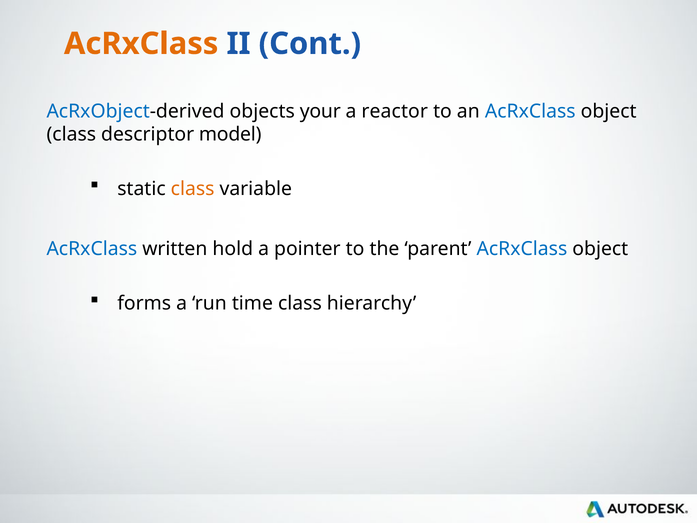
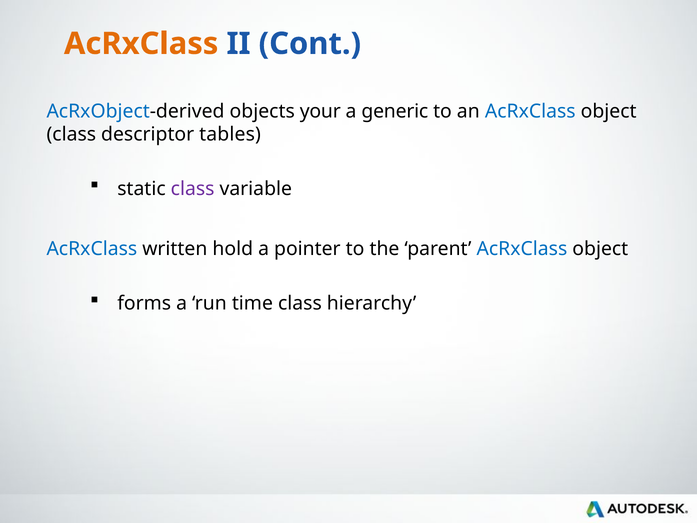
reactor: reactor -> generic
model: model -> tables
class at (193, 189) colour: orange -> purple
